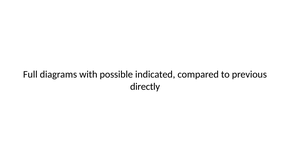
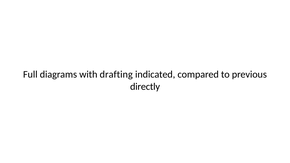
possible: possible -> drafting
